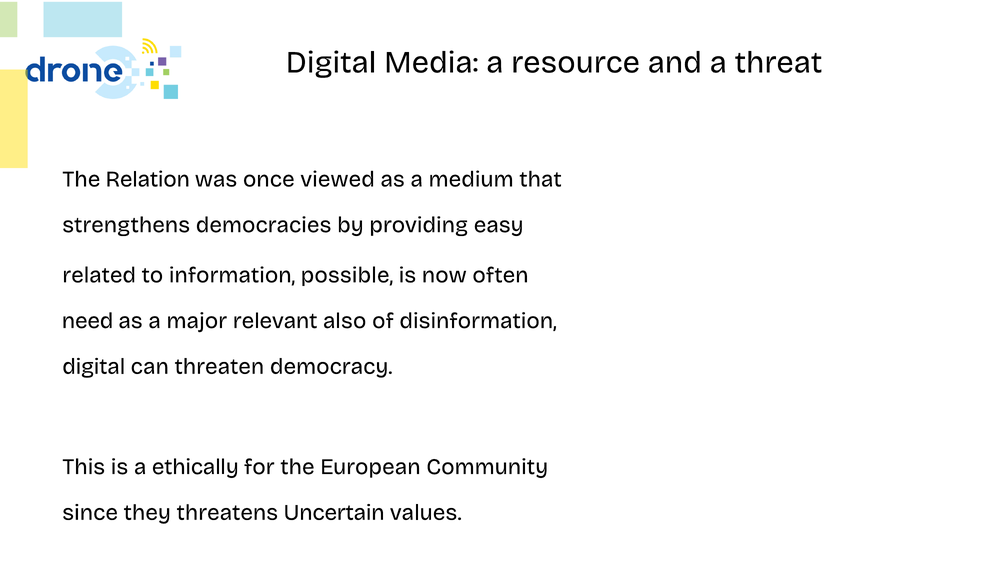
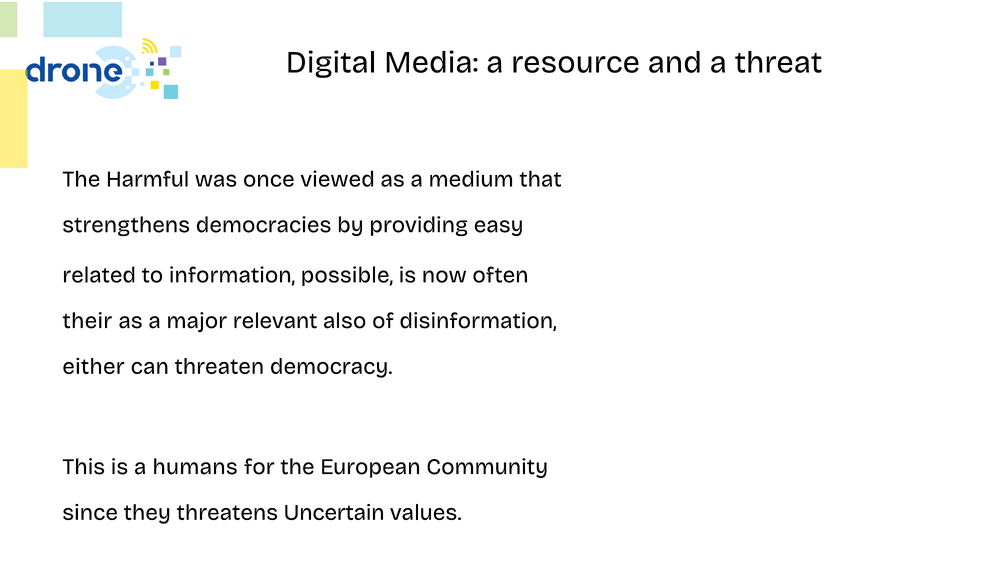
Relation: Relation -> Harmful
need: need -> their
digital at (94, 366): digital -> either
ethically: ethically -> humans
